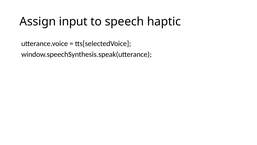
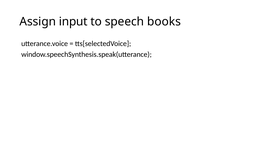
haptic: haptic -> books
